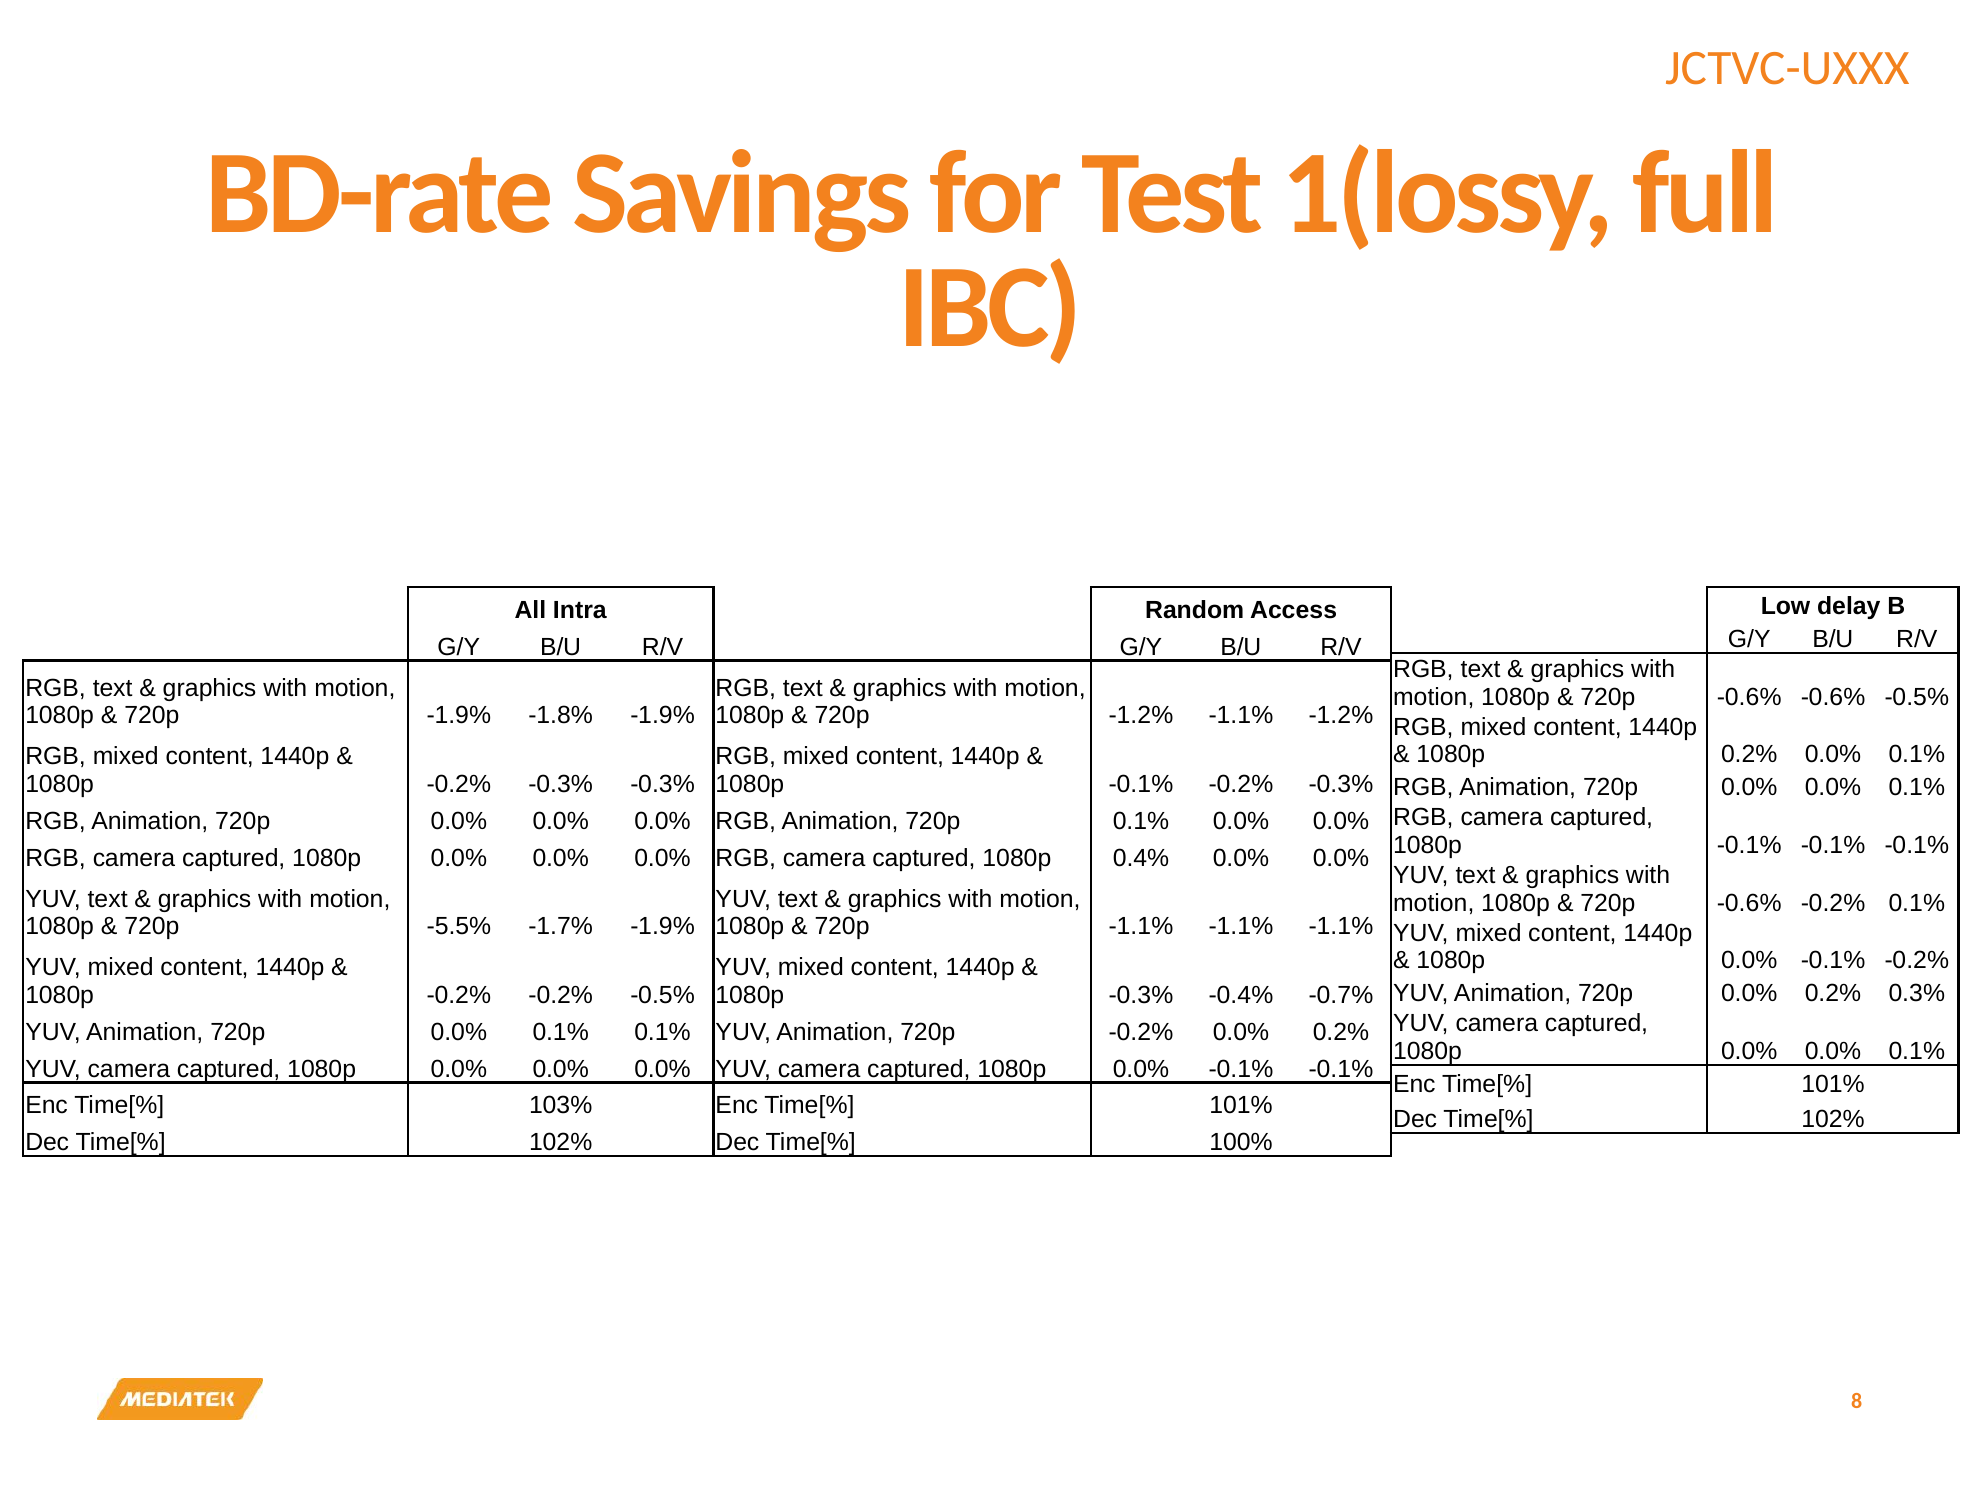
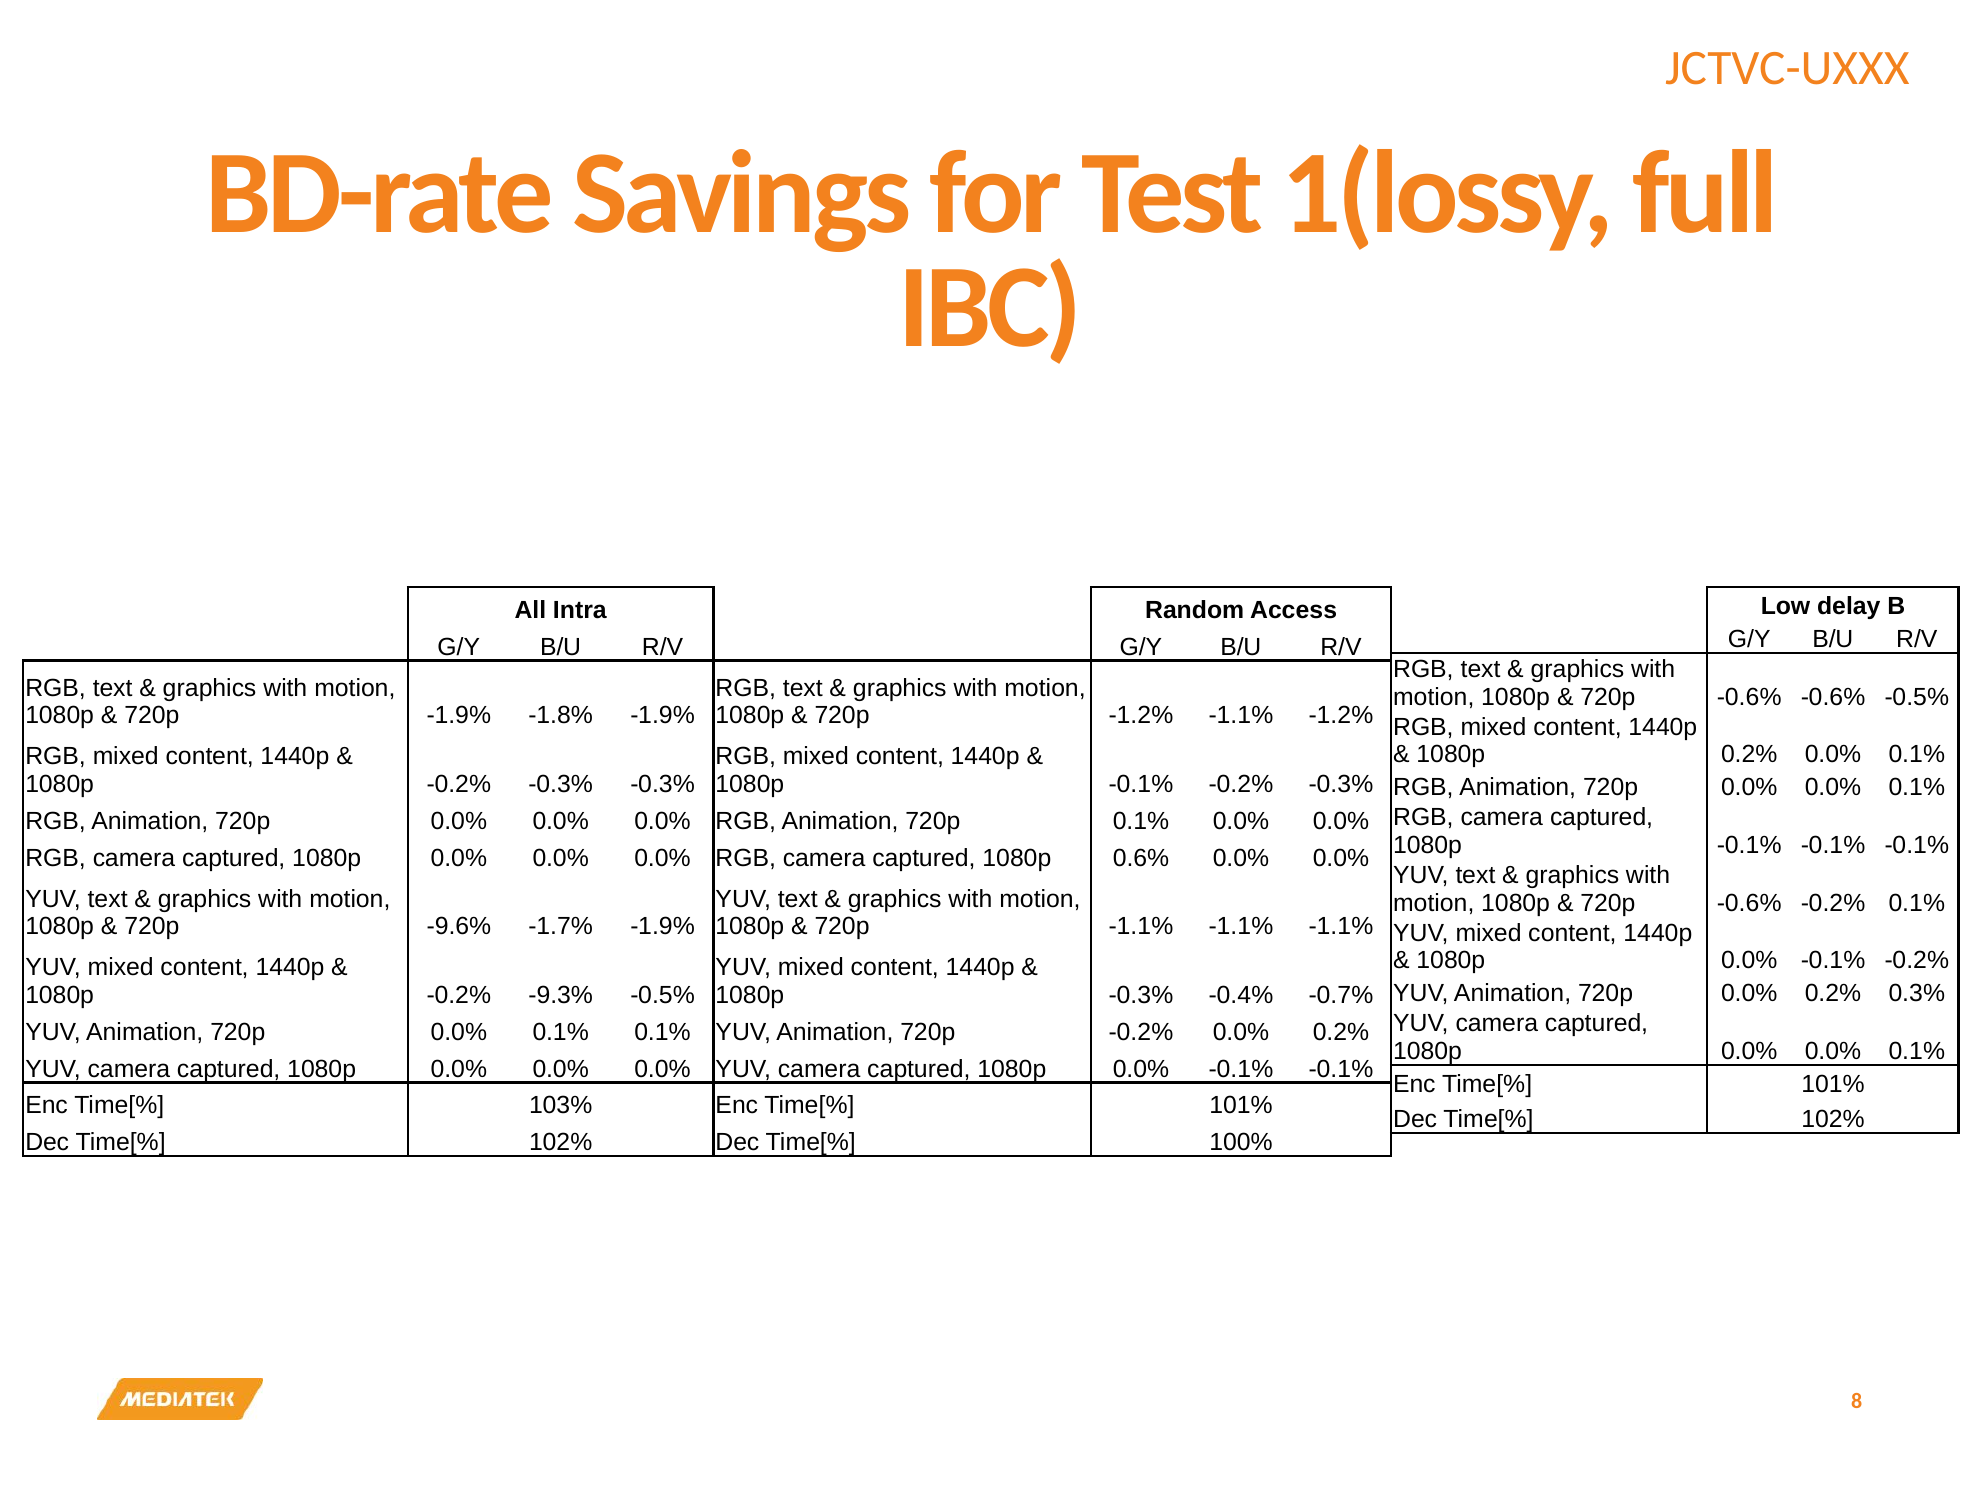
0.4%: 0.4% -> 0.6%
-5.5%: -5.5% -> -9.6%
-0.2% -0.2%: -0.2% -> -9.3%
